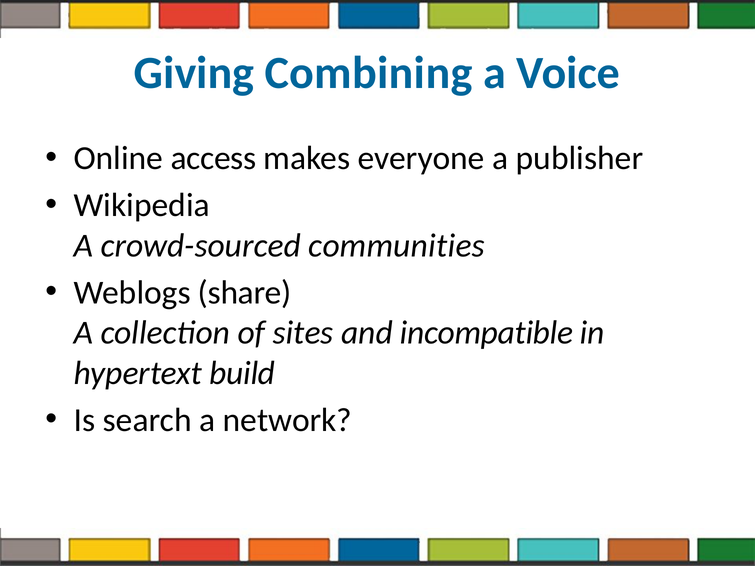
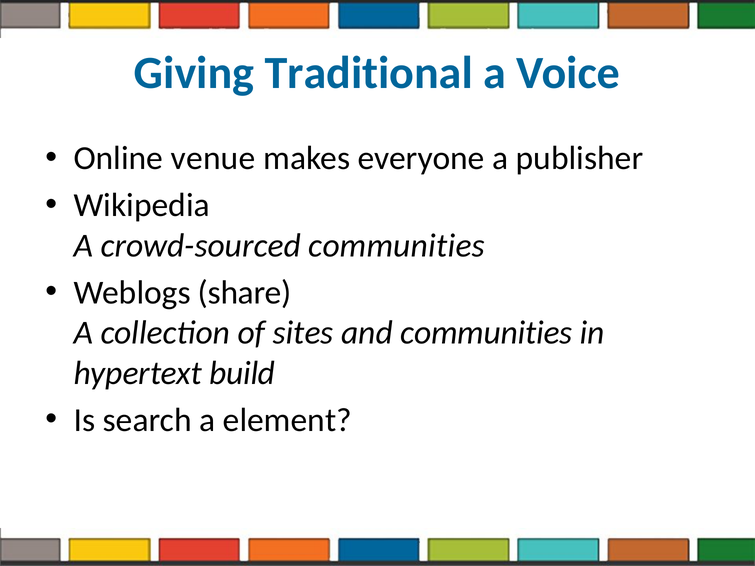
Combining: Combining -> Traditional
access: access -> venue
and incompatible: incompatible -> communities
network: network -> element
